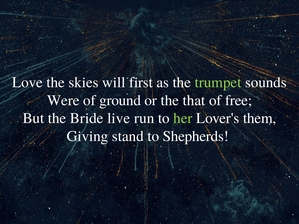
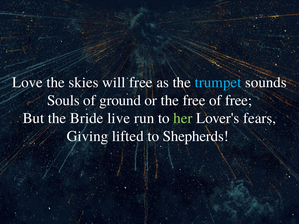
will first: first -> free
trumpet colour: light green -> light blue
Were: Were -> Souls
the that: that -> free
them: them -> fears
stand: stand -> lifted
